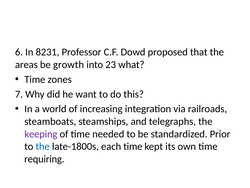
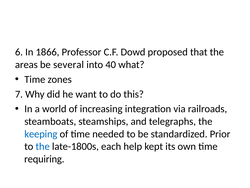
8231: 8231 -> 1866
growth: growth -> several
23: 23 -> 40
keeping colour: purple -> blue
each time: time -> help
